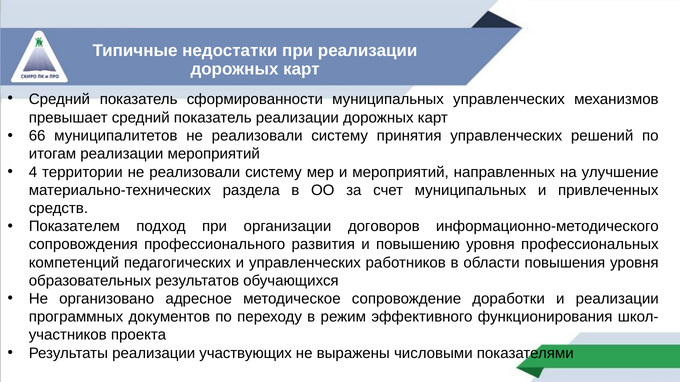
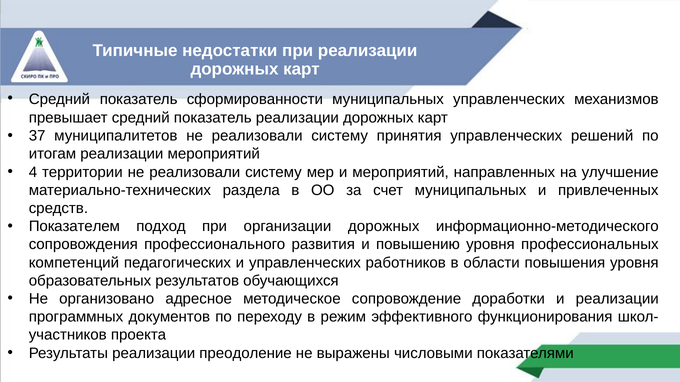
66: 66 -> 37
организации договоров: договоров -> дорожных
участвующих: участвующих -> преодоление
